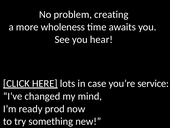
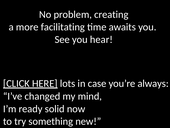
wholeness: wholeness -> facilitating
service: service -> always
prod: prod -> solid
